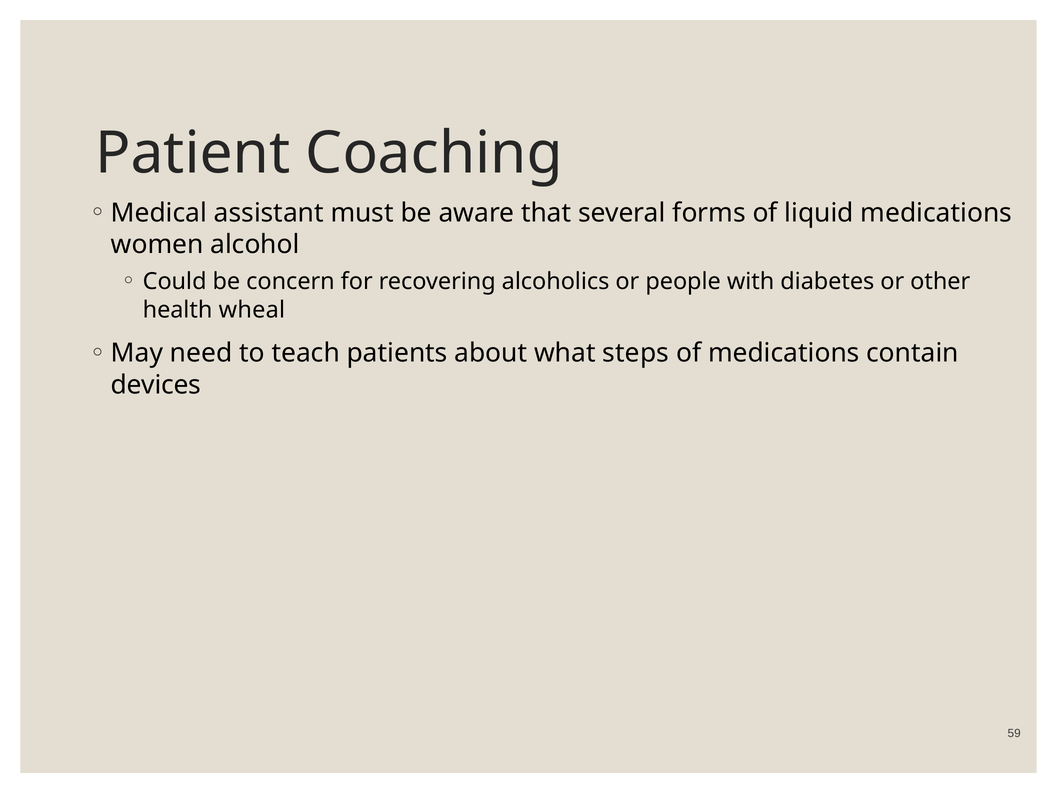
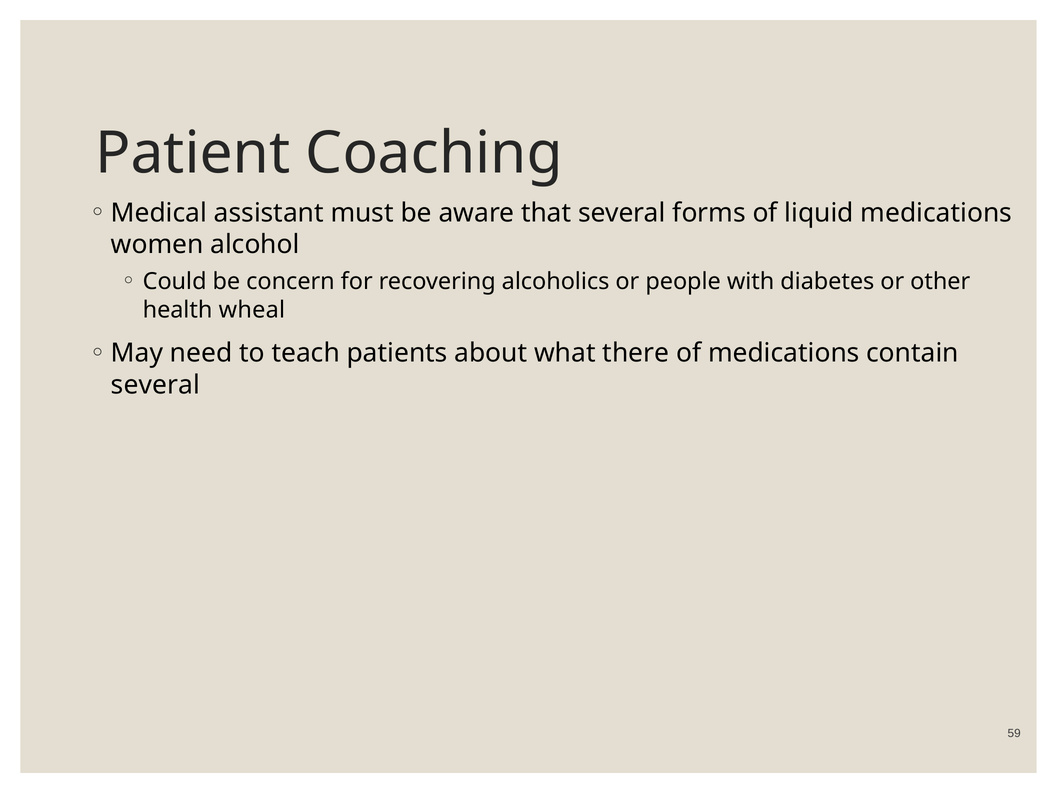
steps: steps -> there
devices at (156, 385): devices -> several
